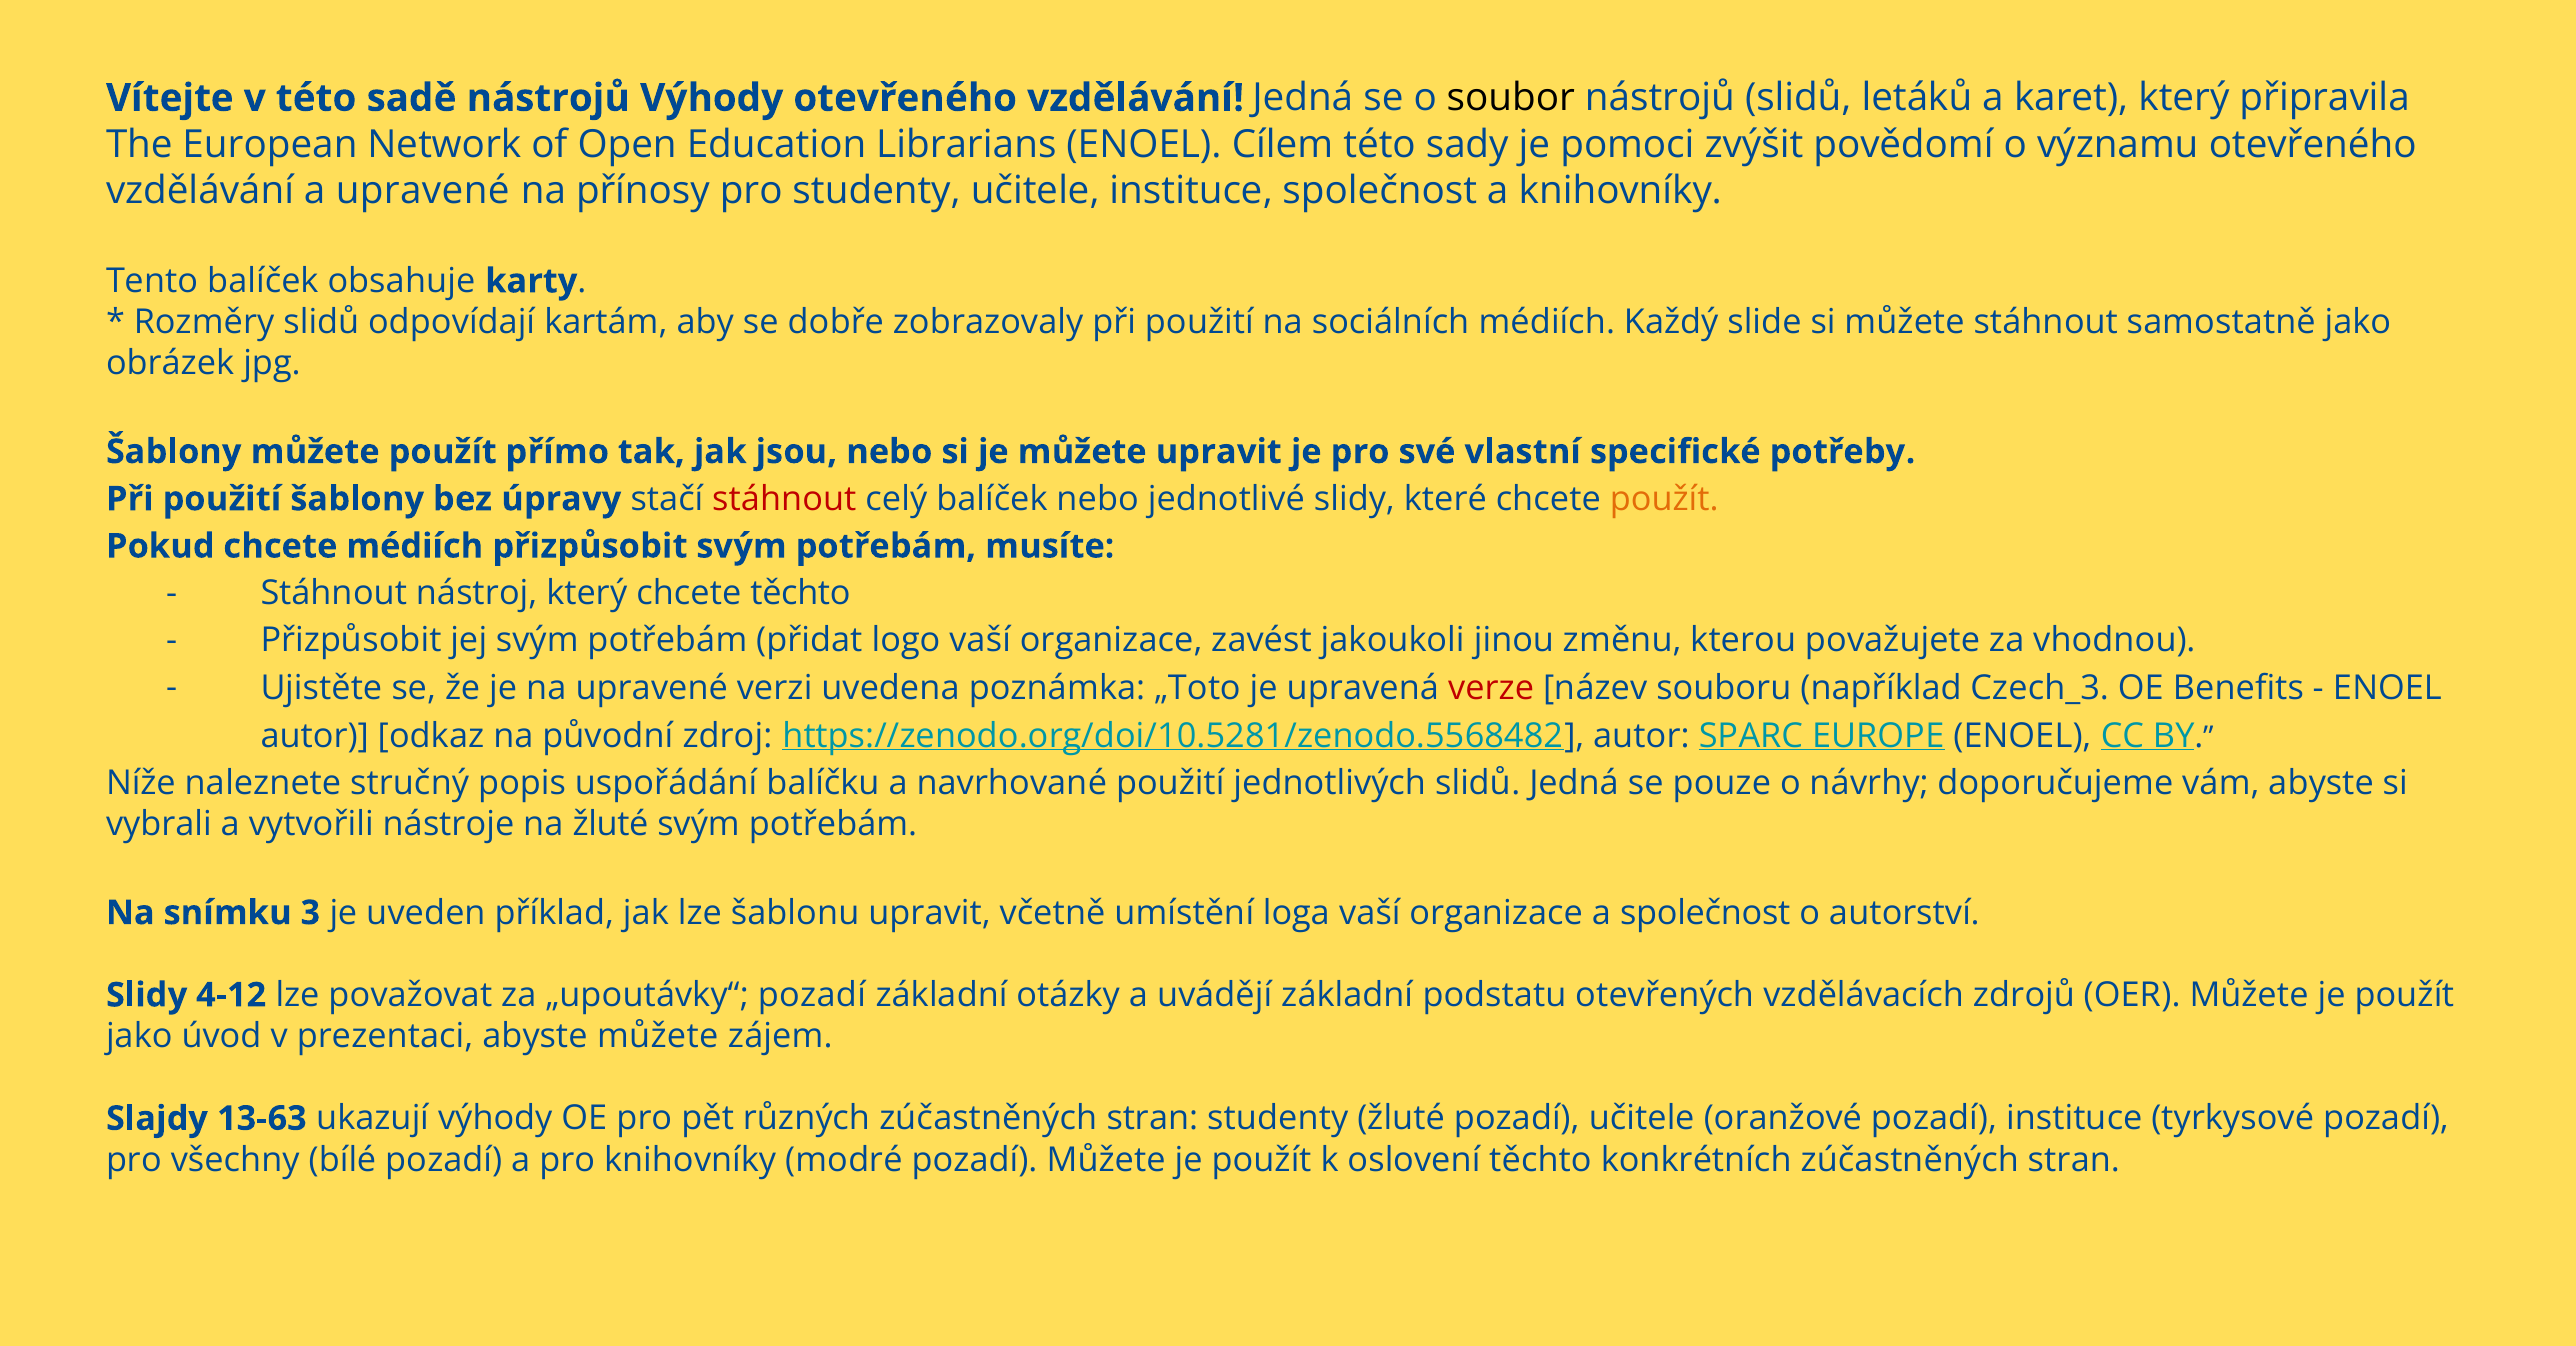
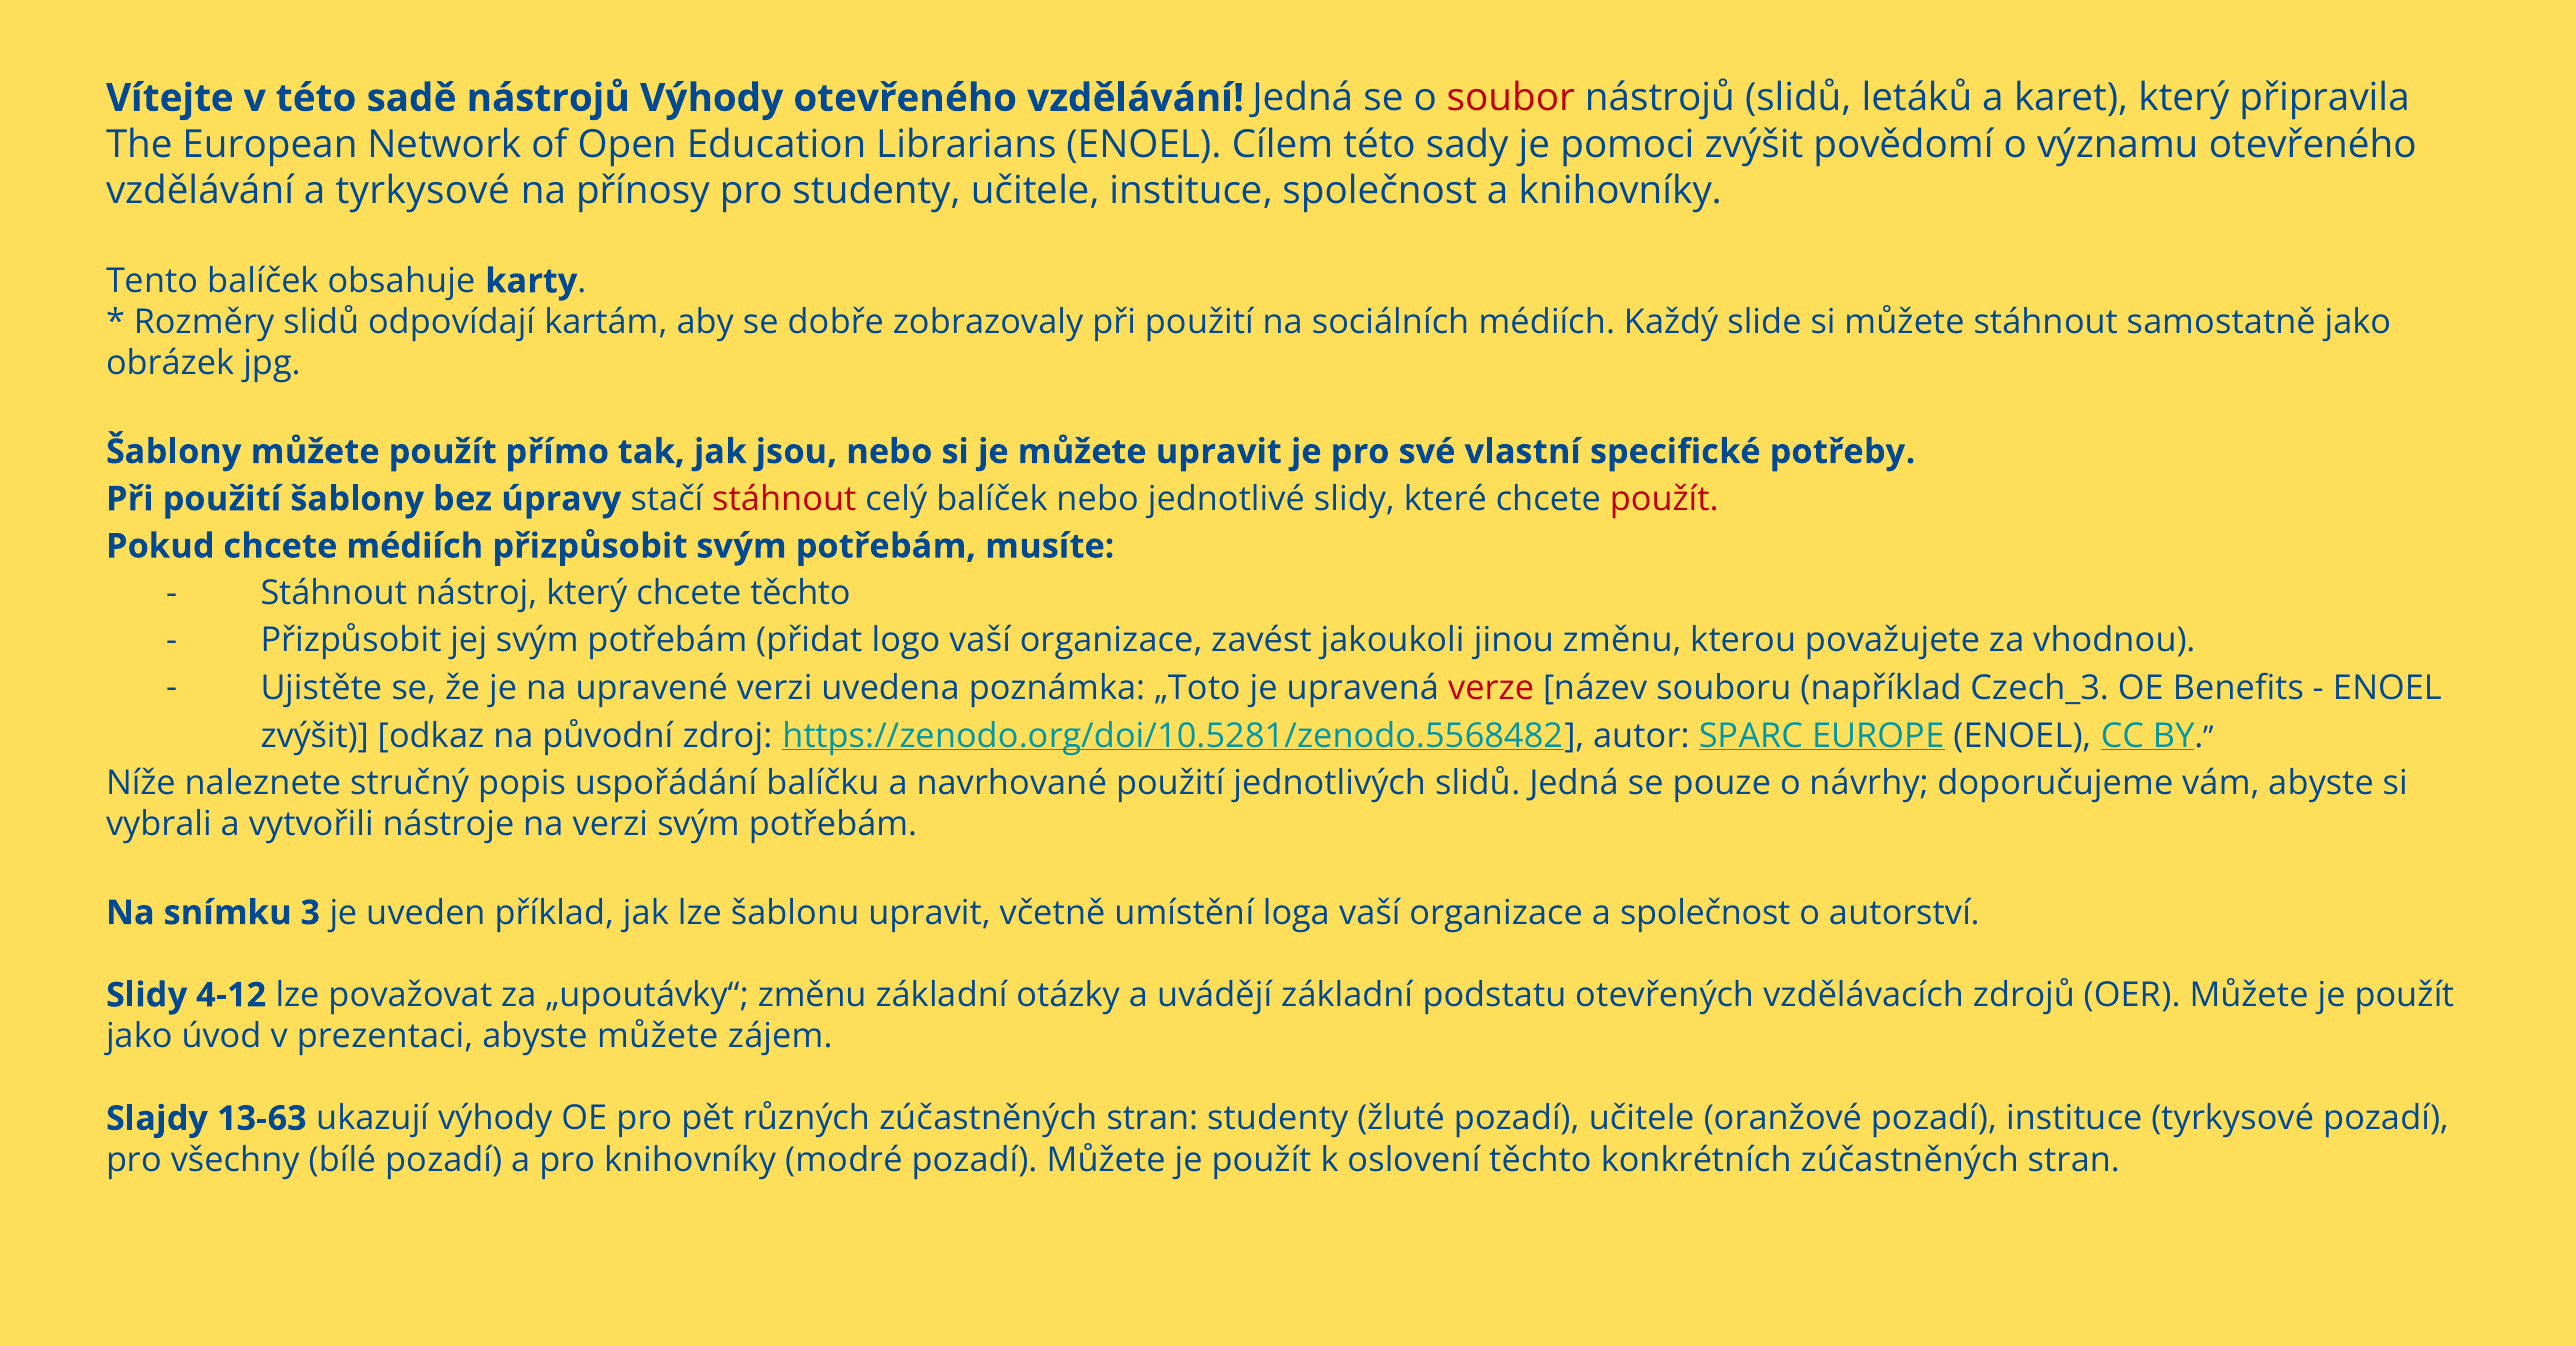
soubor colour: black -> red
a upravené: upravené -> tyrkysové
použít at (1664, 499) colour: orange -> red
autor at (315, 736): autor -> zvýšit
na žluté: žluté -> verzi
„upoutávky“ pozadí: pozadí -> změnu
